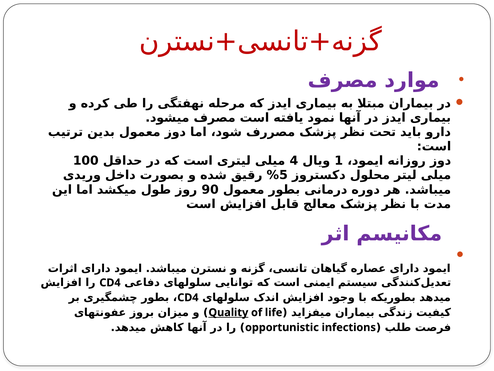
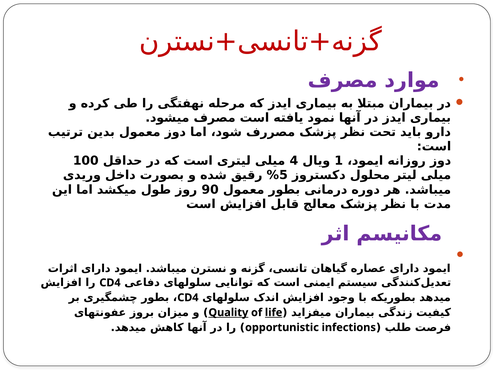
life underline: none -> present
